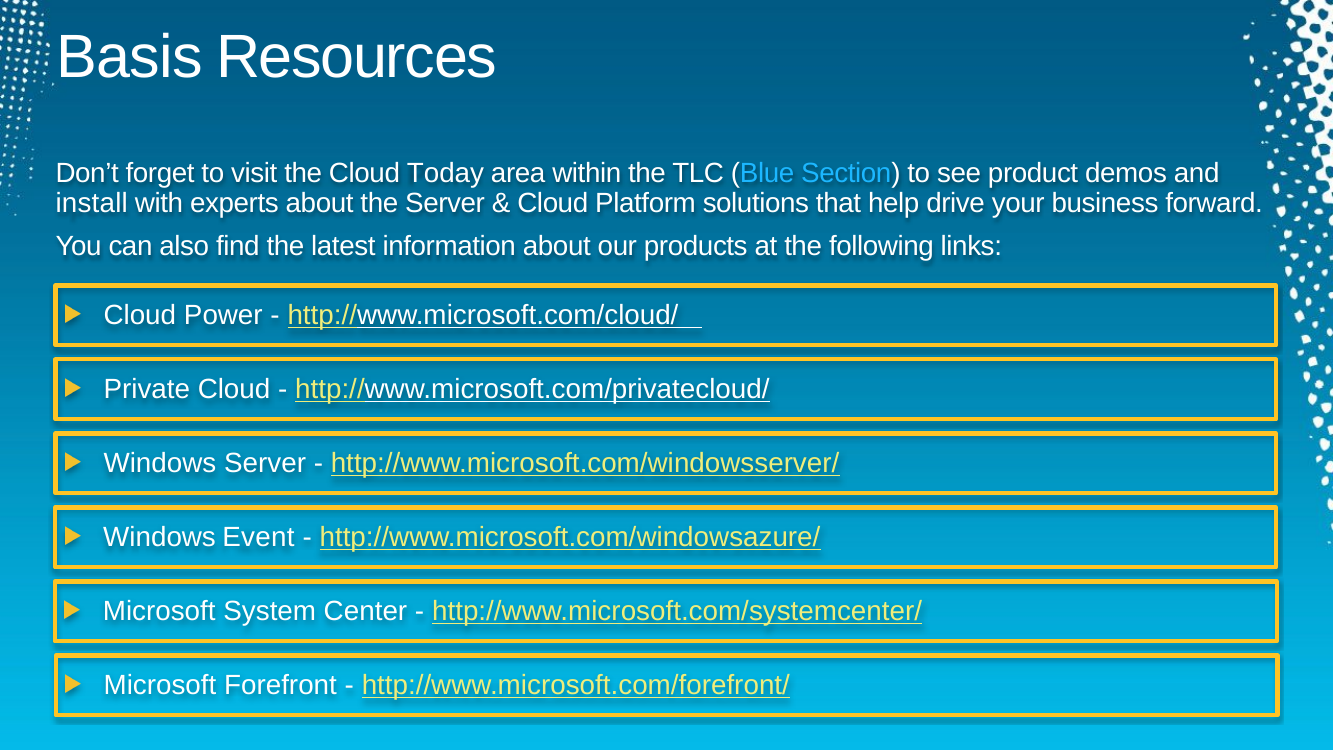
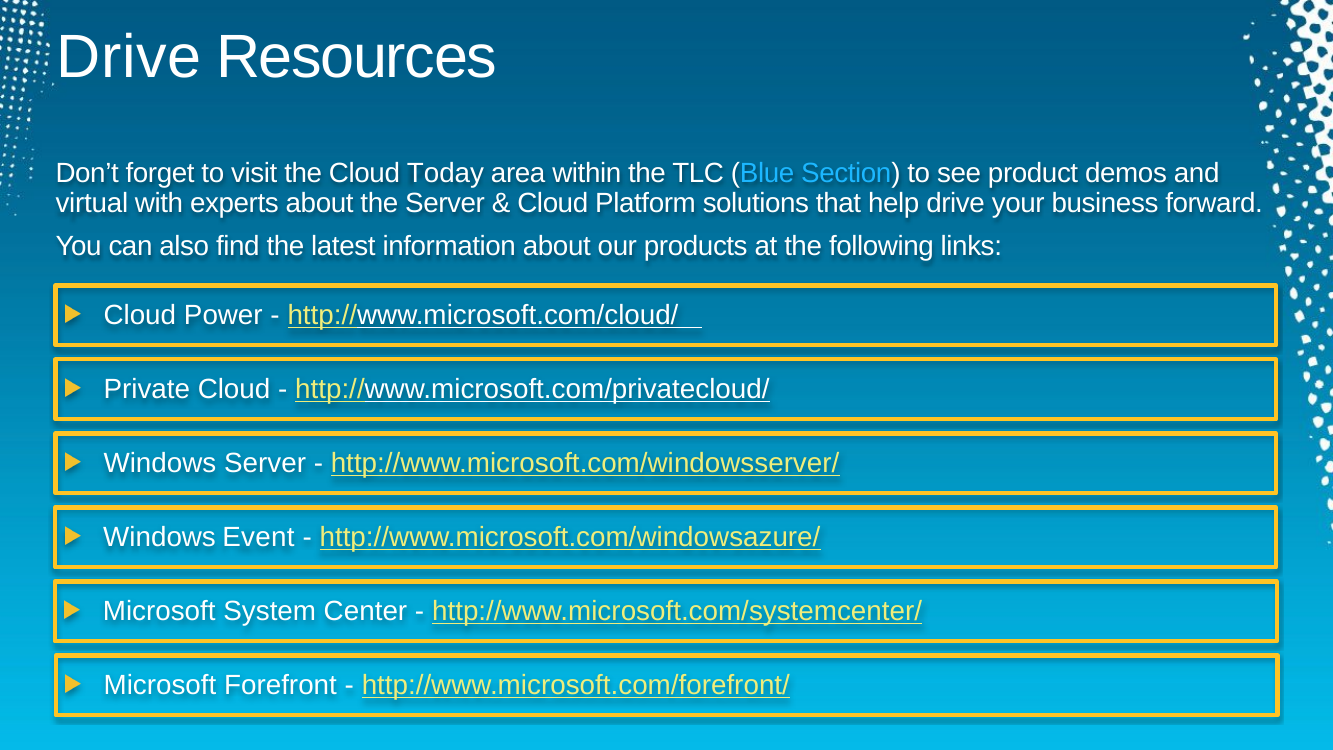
Basis at (130, 58): Basis -> Drive
install: install -> virtual
